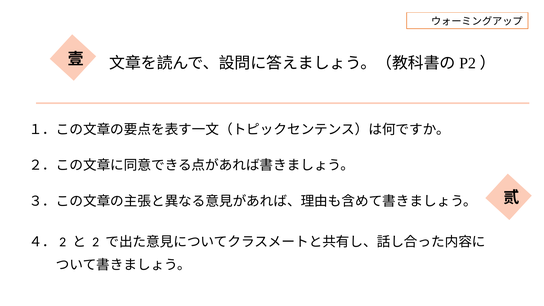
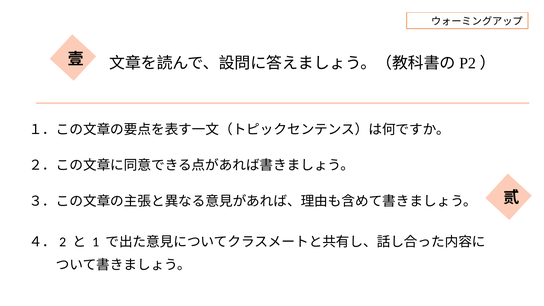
2: 2 -> 1
